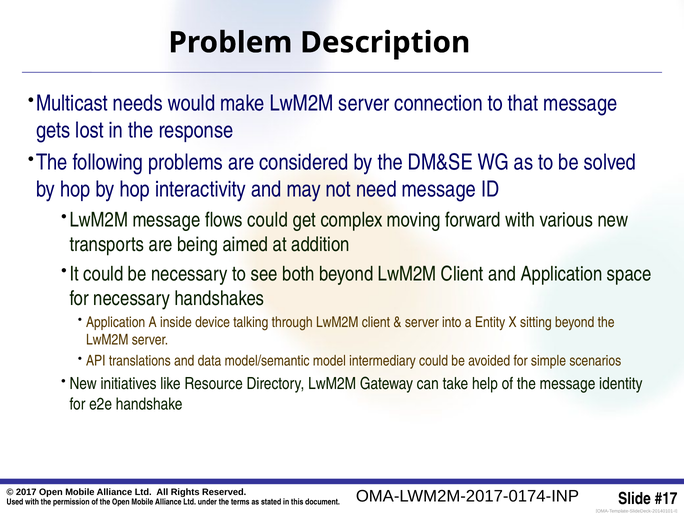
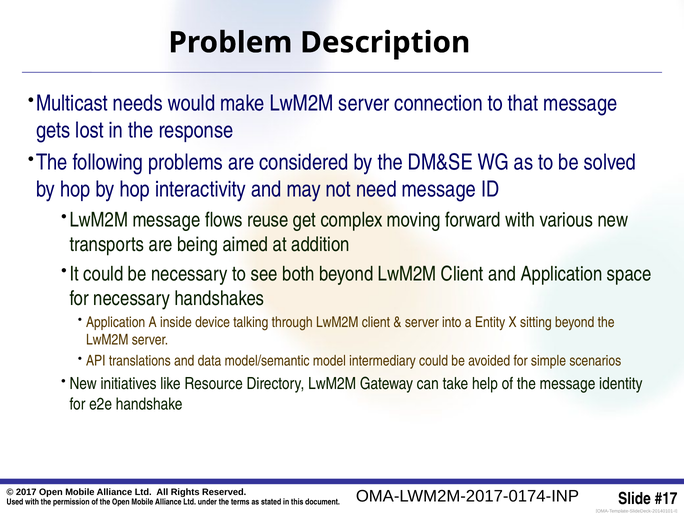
flows could: could -> reuse
